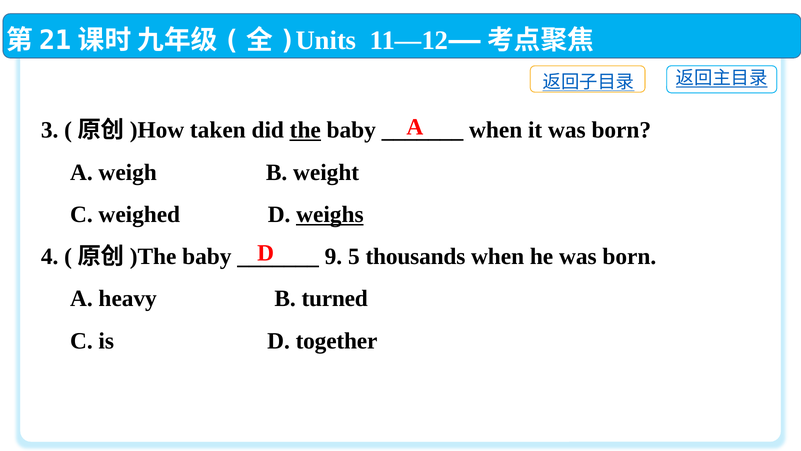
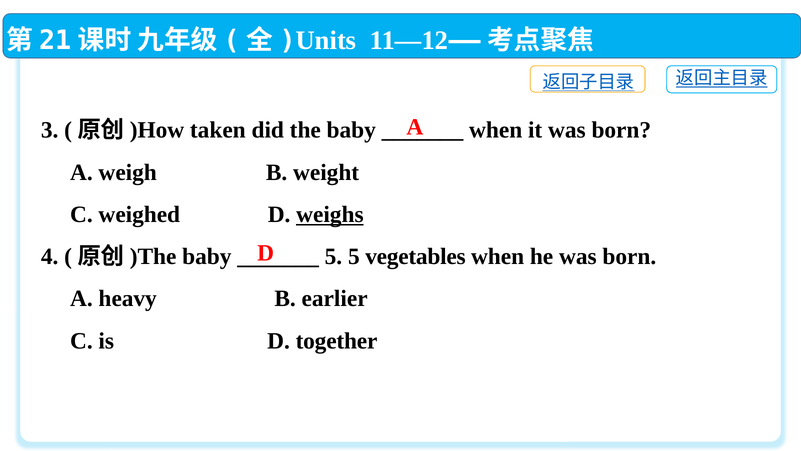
the underline: present -> none
9 at (333, 256): 9 -> 5
thousands: thousands -> vegetables
turned: turned -> earlier
